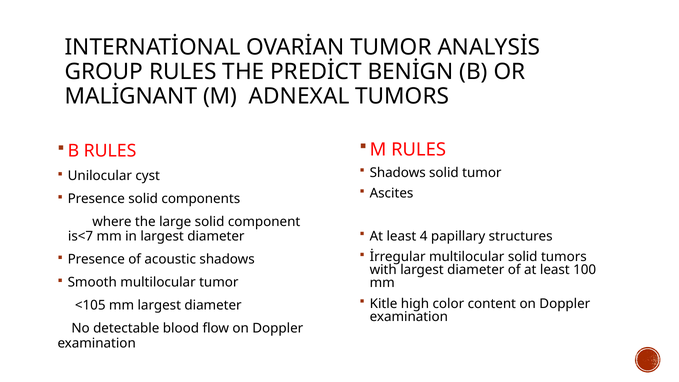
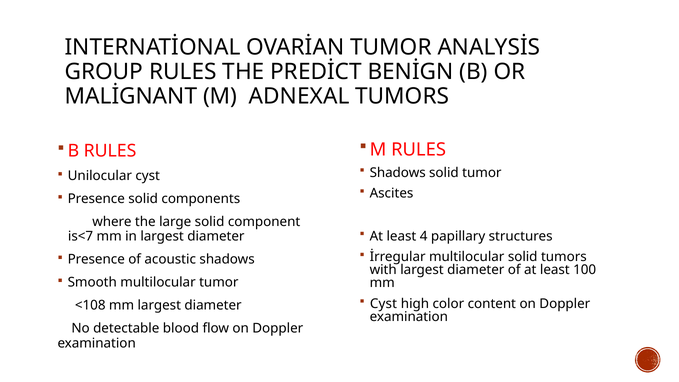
Kitle at (384, 304): Kitle -> Cyst
<105: <105 -> <108
